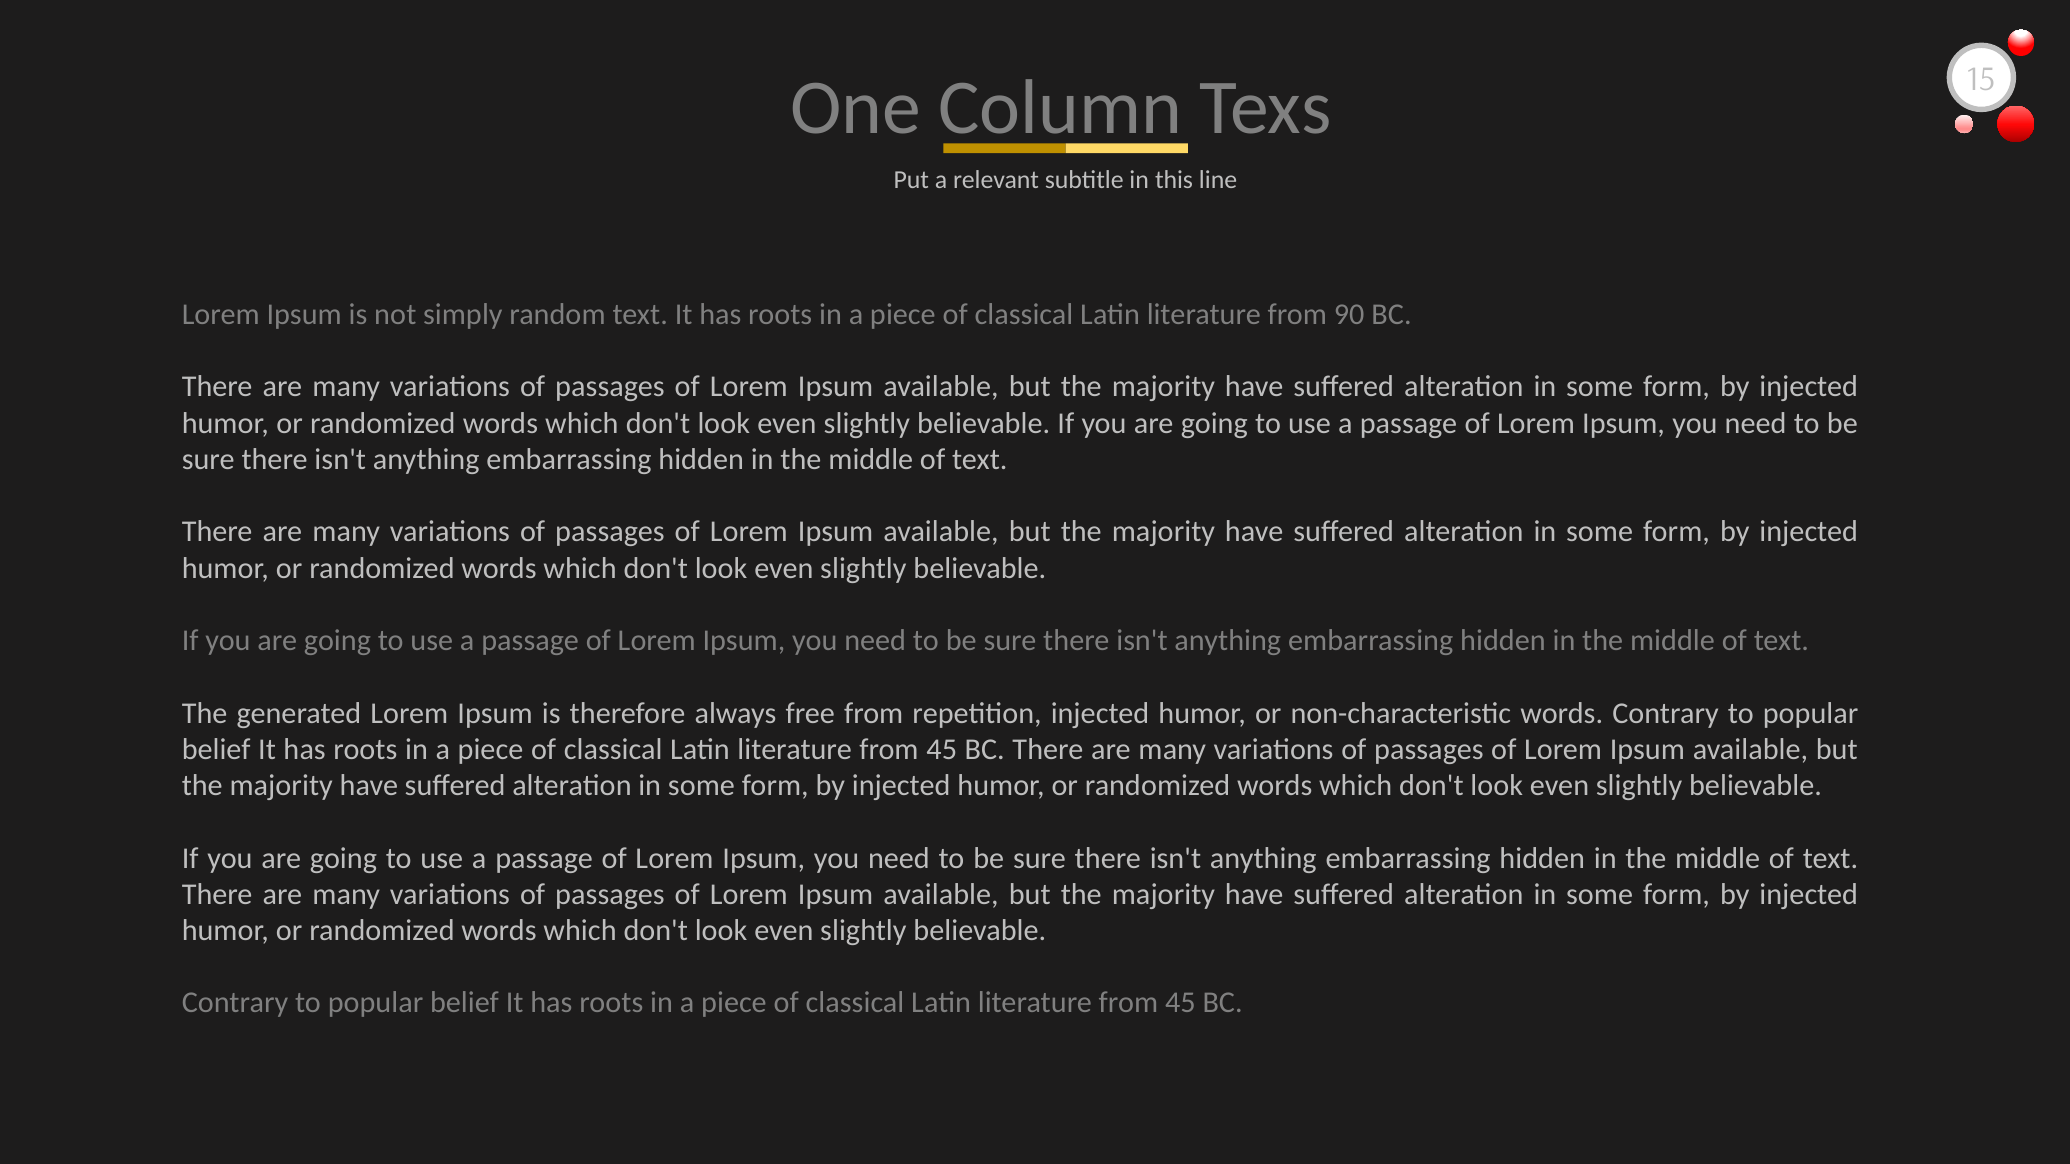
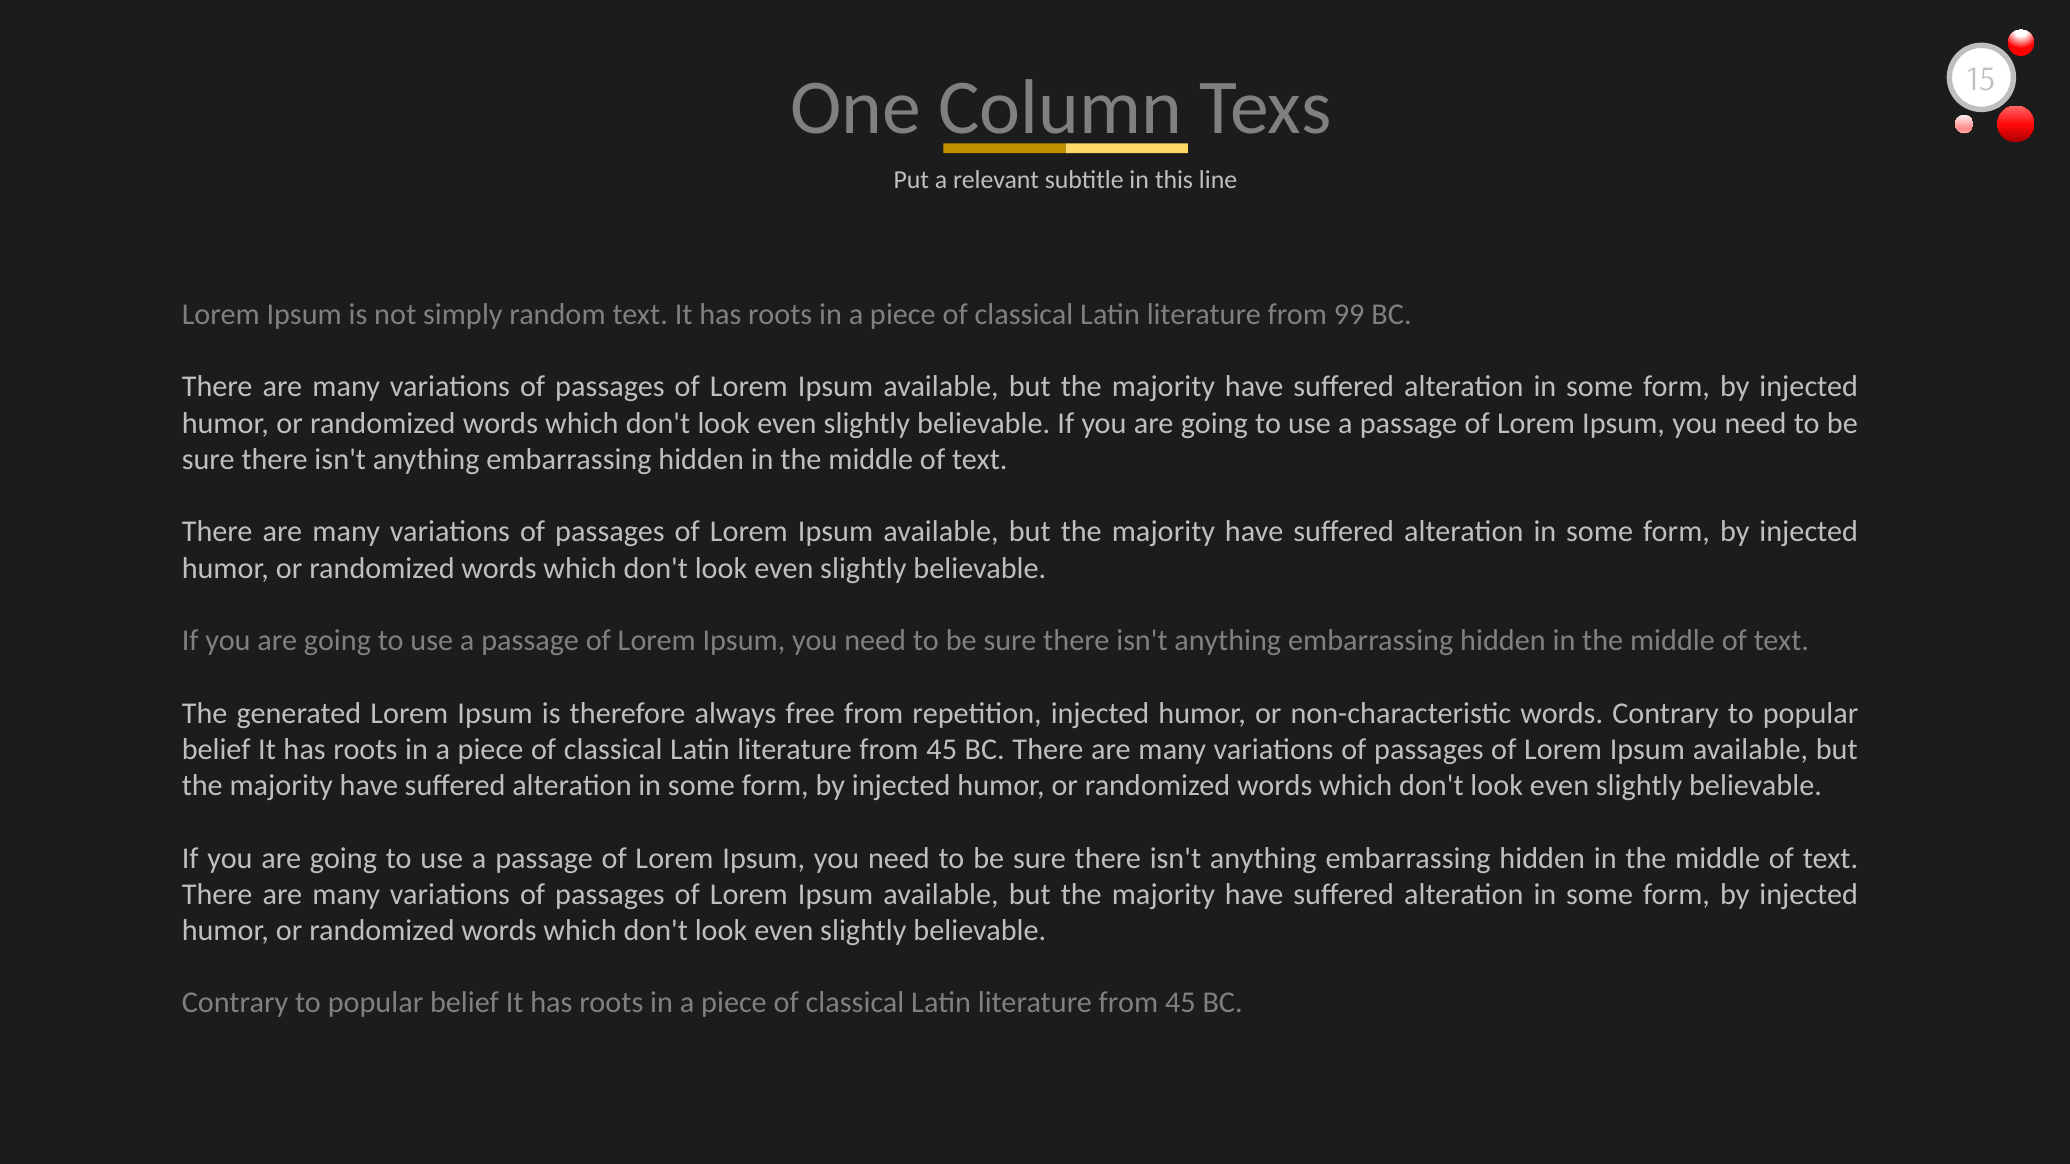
90: 90 -> 99
